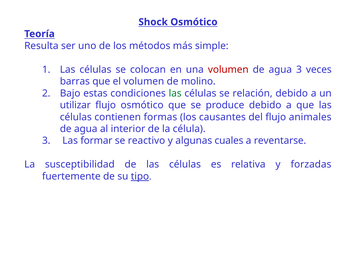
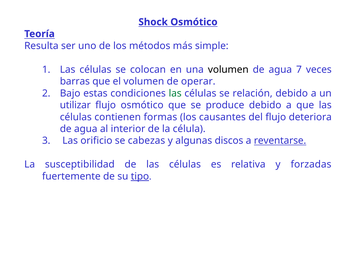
volumen at (228, 70) colour: red -> black
agua 3: 3 -> 7
molino: molino -> operar
animales: animales -> deteriora
formar: formar -> orificio
reactivo: reactivo -> cabezas
cuales: cuales -> discos
reventarse underline: none -> present
